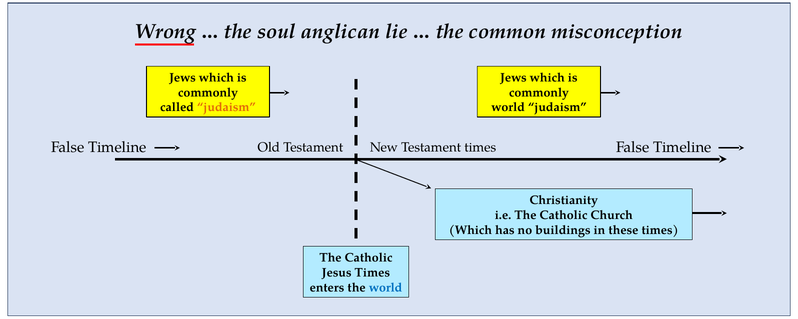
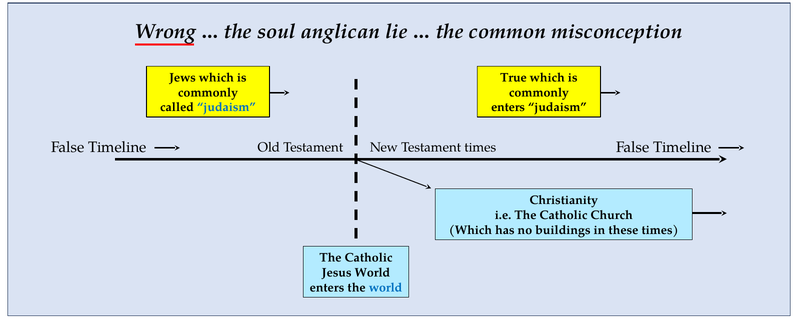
Jews at (513, 78): Jews -> True
judaism at (226, 107) colour: orange -> blue
world at (508, 107): world -> enters
Jesus Times: Times -> World
